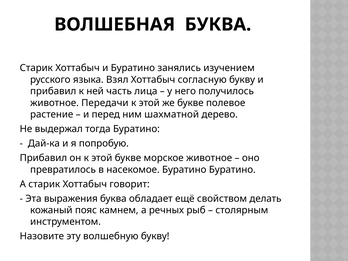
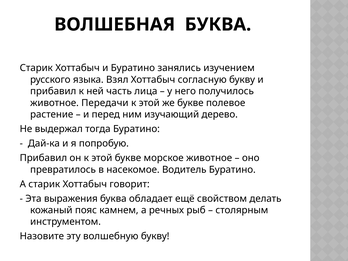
шахматной: шахматной -> изучающий
насекомое Буратино: Буратино -> Водитель
